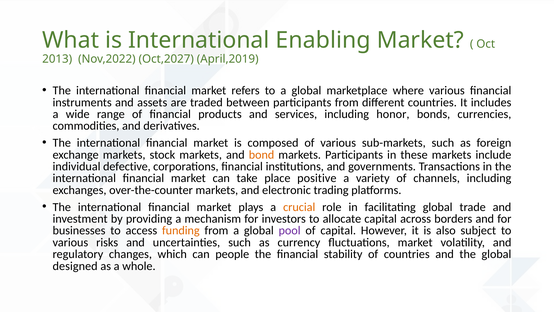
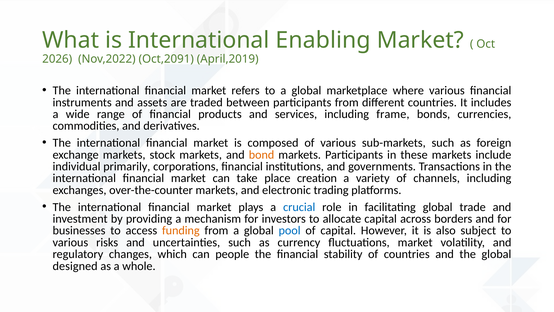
2013: 2013 -> 2026
Oct,2027: Oct,2027 -> Oct,2091
honor: honor -> frame
defective: defective -> primarily
positive: positive -> creation
crucial colour: orange -> blue
pool colour: purple -> blue
